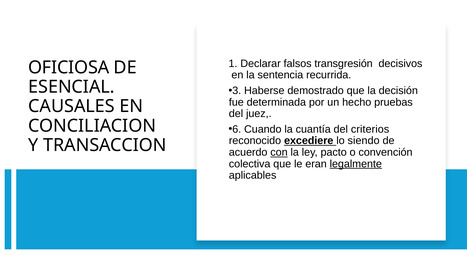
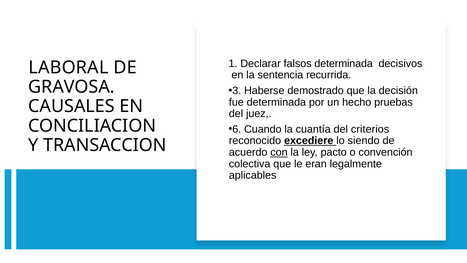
falsos transgresión: transgresión -> determinada
OFICIOSA: OFICIOSA -> LABORAL
ESENCIAL: ESENCIAL -> GRAVOSA
legalmente underline: present -> none
